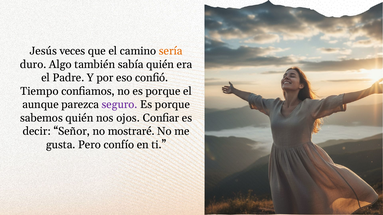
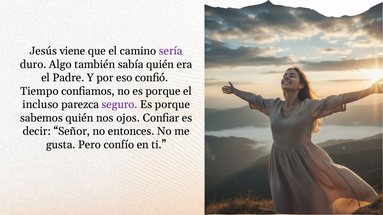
veces: veces -> viene
sería colour: orange -> purple
aunque: aunque -> incluso
mostraré: mostraré -> entonces
